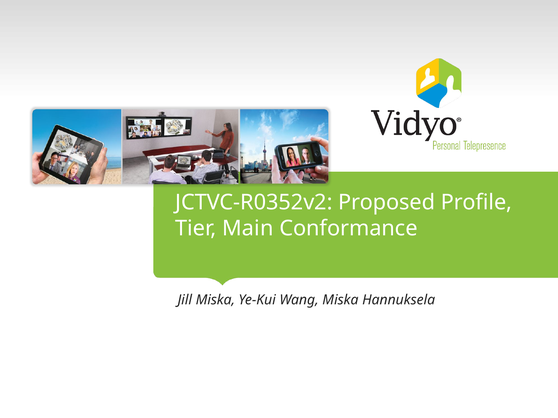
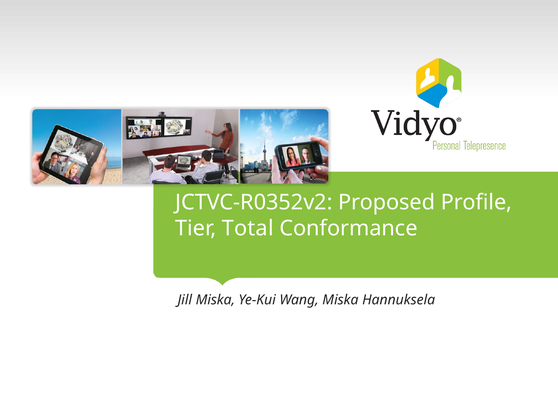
Main: Main -> Total
